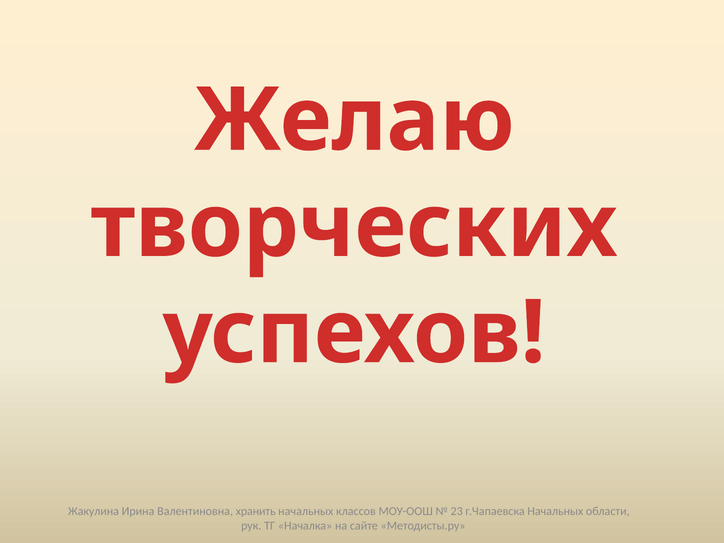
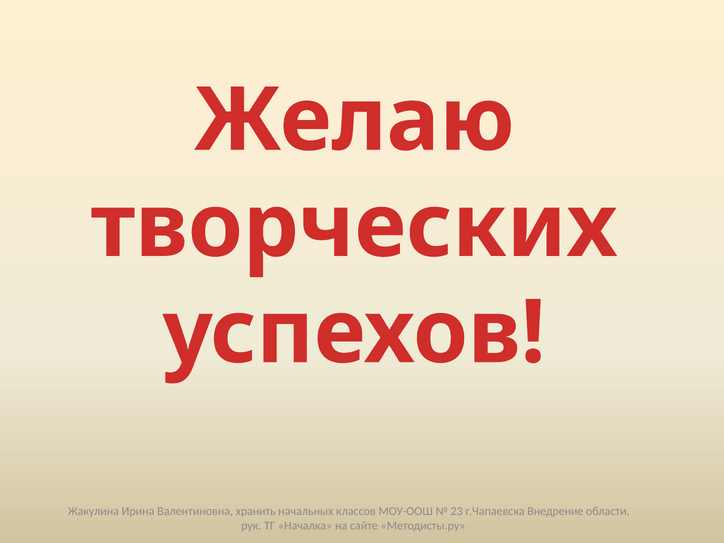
г.Чапаевска Начальных: Начальных -> Внедрение
